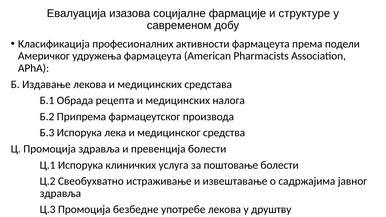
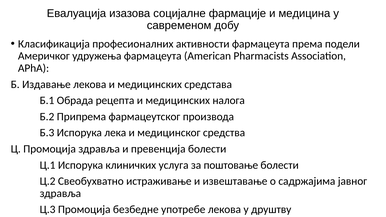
структуре: структуре -> медицина
